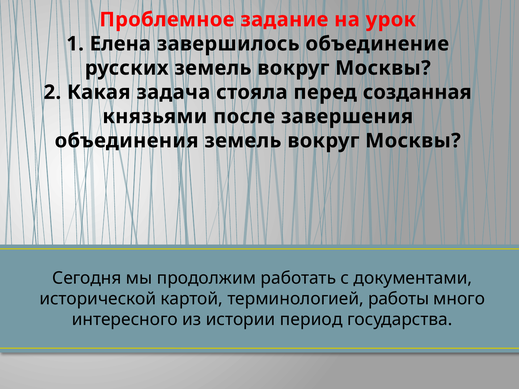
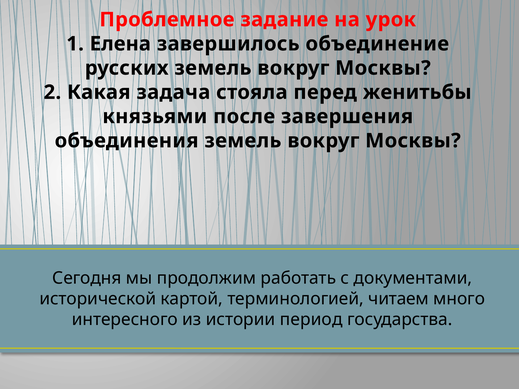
созданная: созданная -> женитьбы
работы: работы -> читаем
